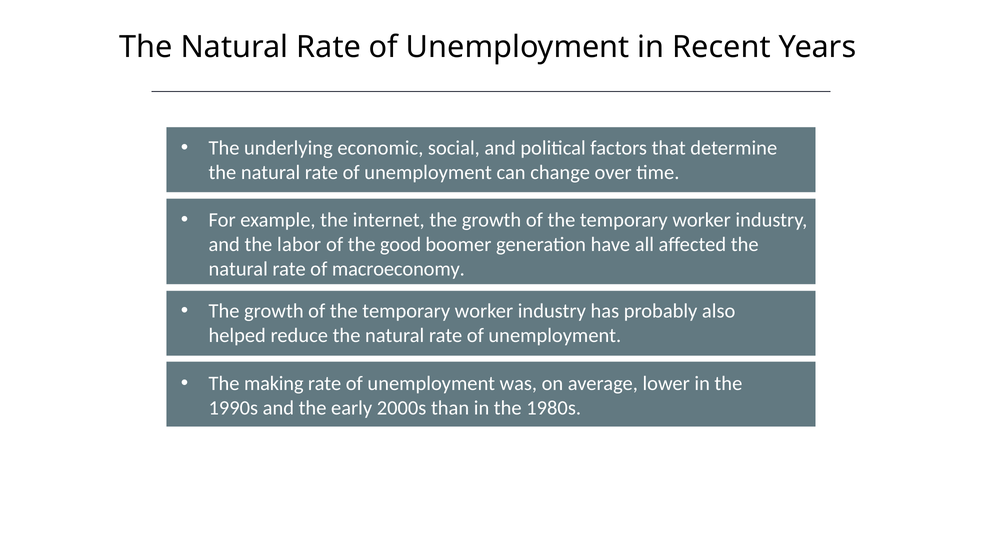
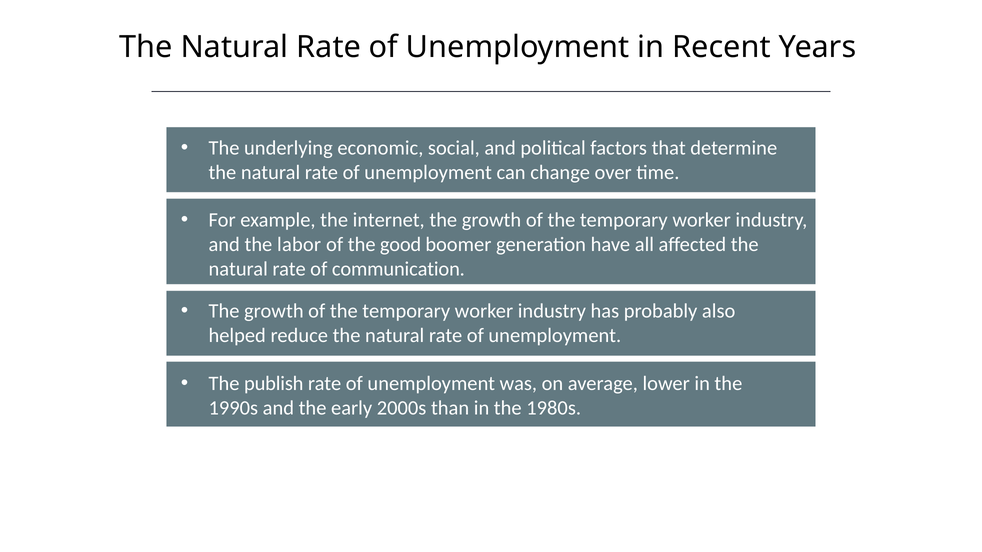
macroeconomy: macroeconomy -> communication
making: making -> publish
